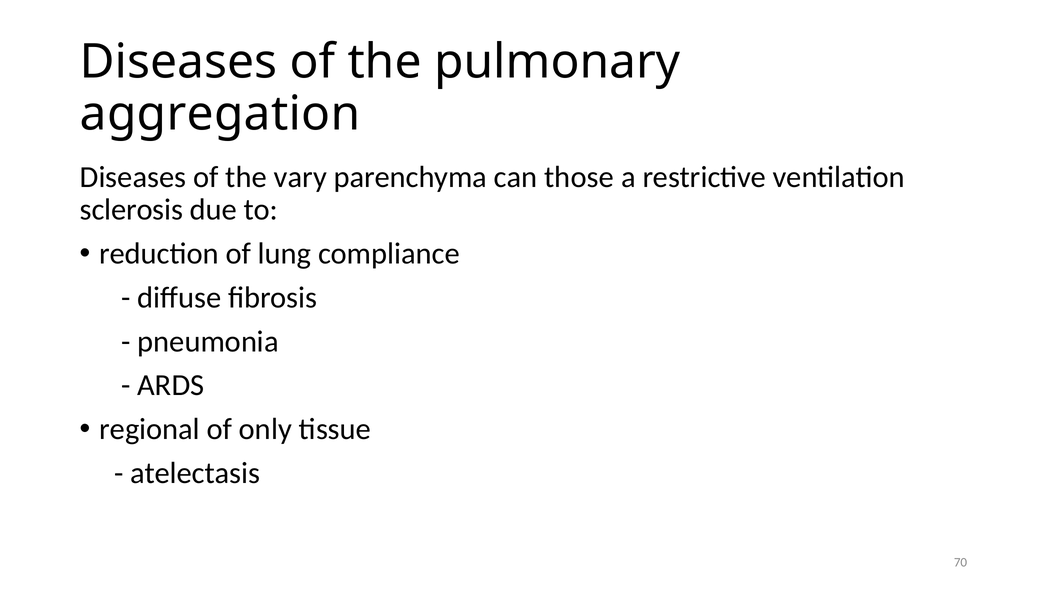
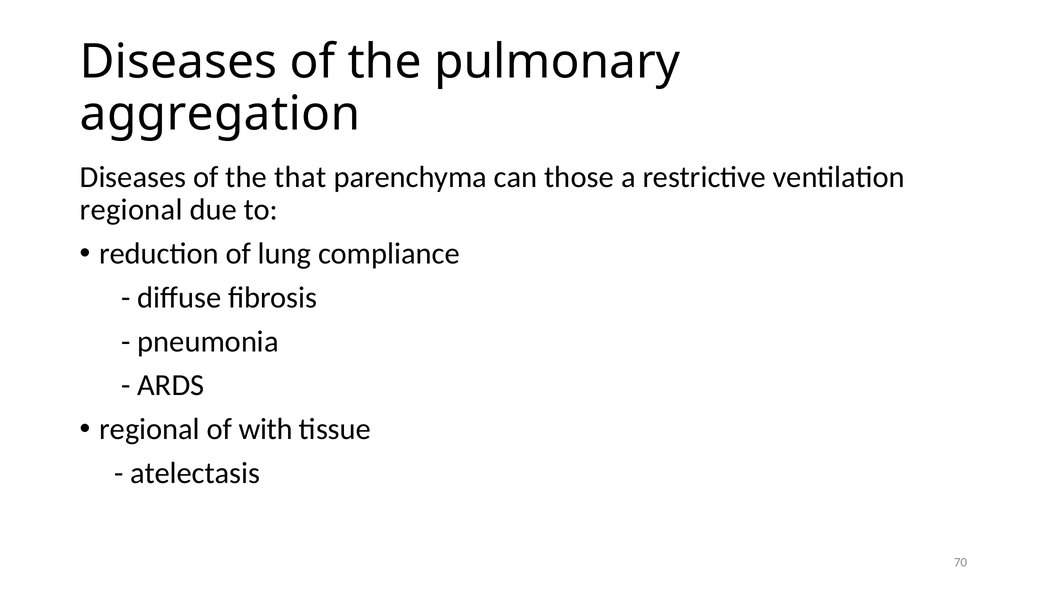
vary: vary -> that
sclerosis at (131, 210): sclerosis -> regional
only: only -> with
